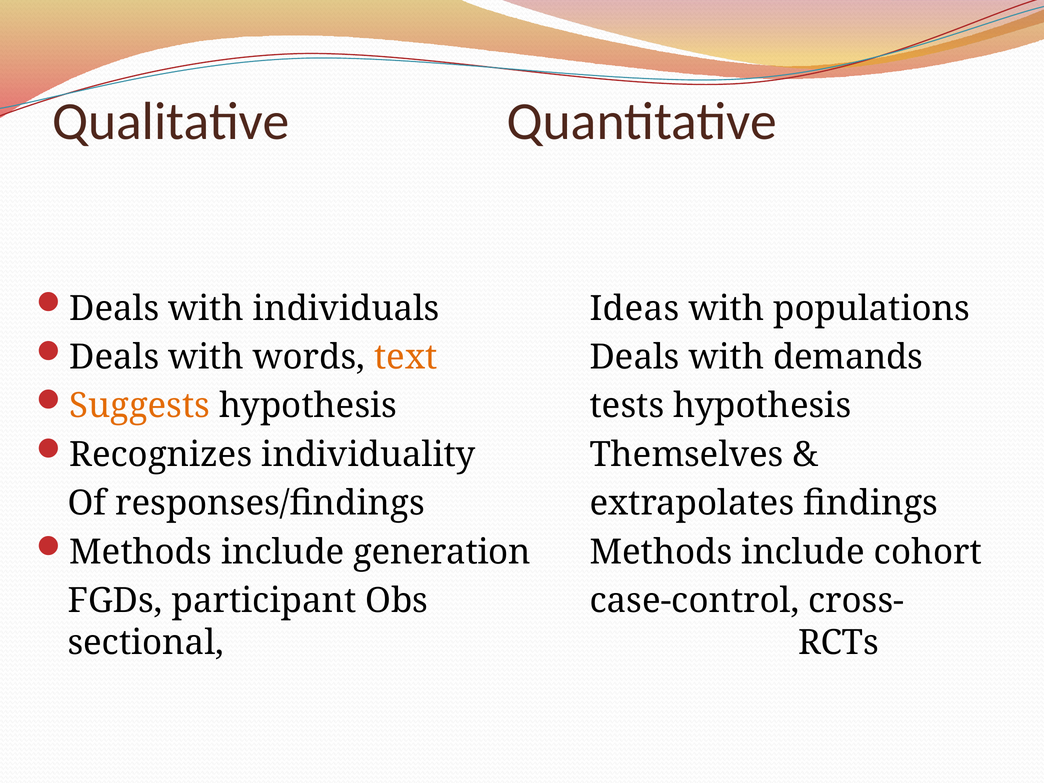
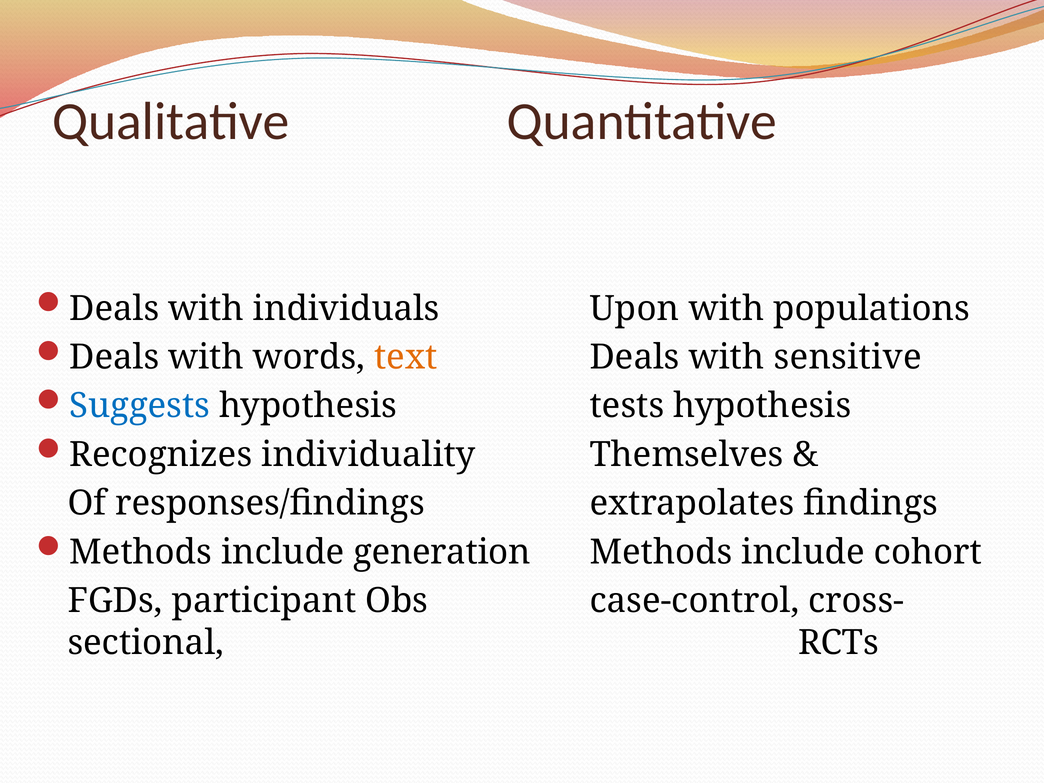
Ideas: Ideas -> Upon
demands: demands -> sensitive
Suggests colour: orange -> blue
